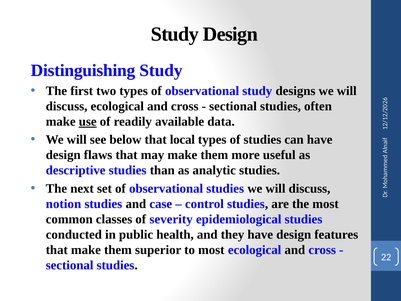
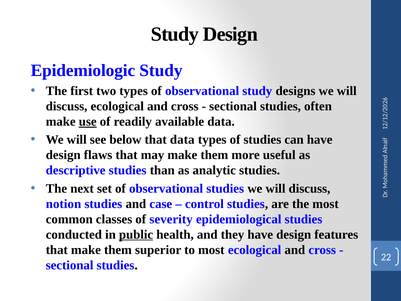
Distinguishing: Distinguishing -> Epidemiologic
that local: local -> data
public underline: none -> present
